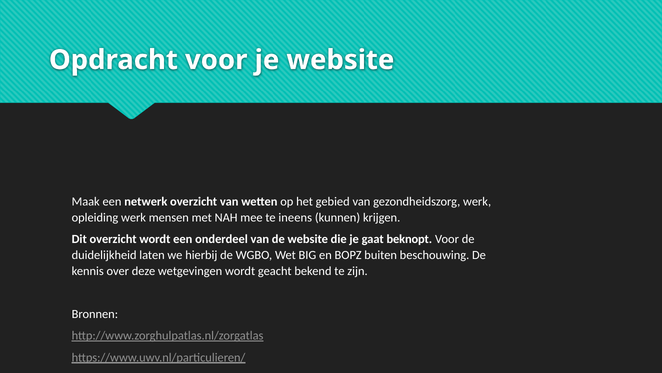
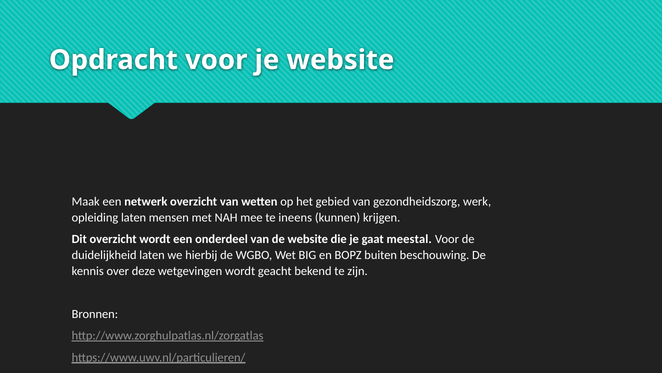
opleiding werk: werk -> laten
beknopt: beknopt -> meestal
